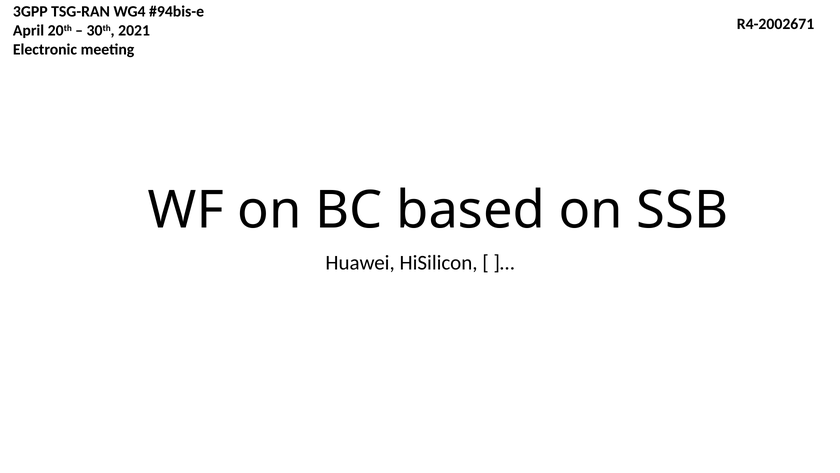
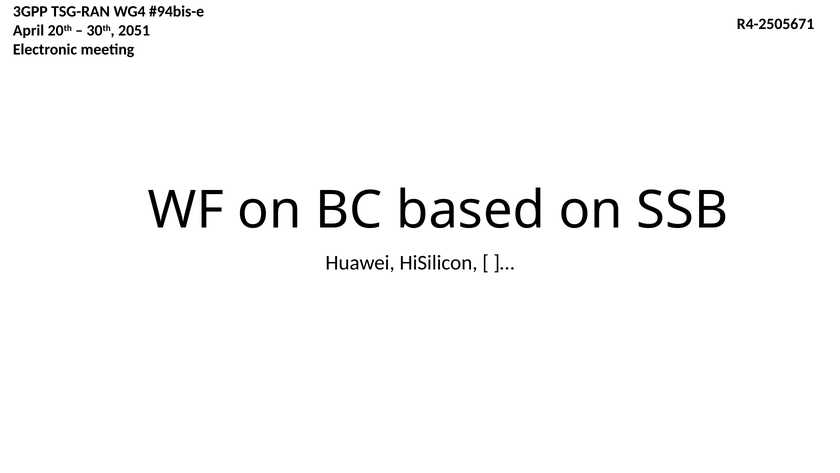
R4-2002671: R4-2002671 -> R4-2505671
2021: 2021 -> 2051
